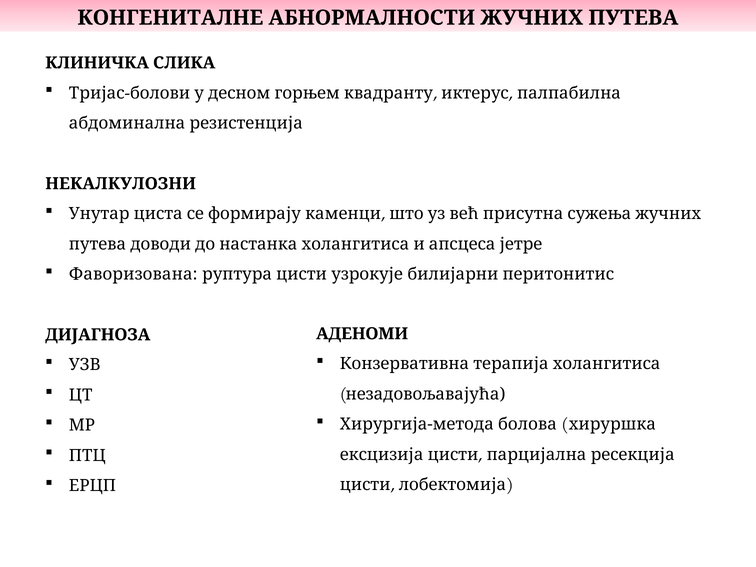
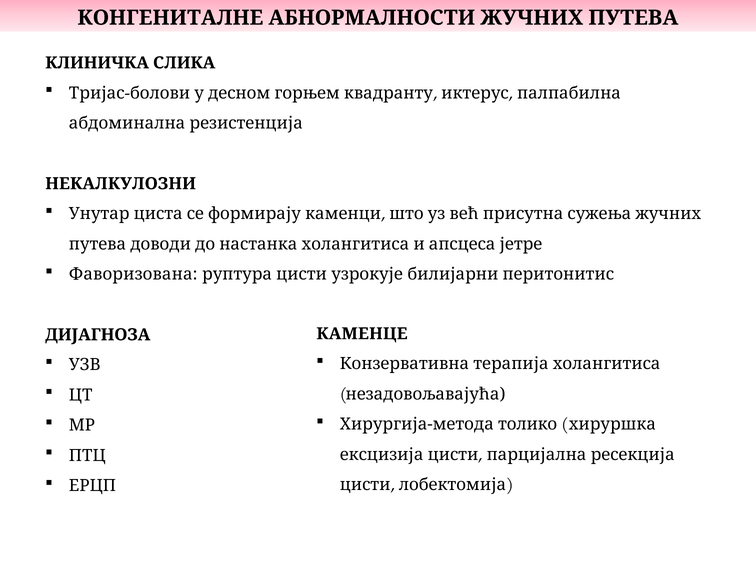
АДЕНОМИ: АДЕНОМИ -> КАМЕНЦЕ
болова: болова -> толико
